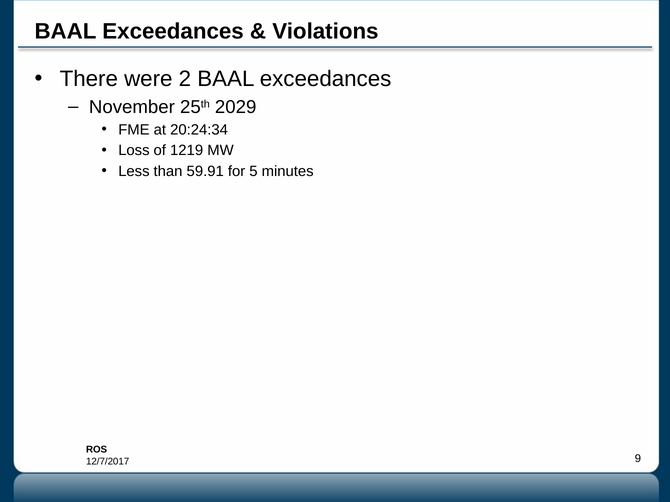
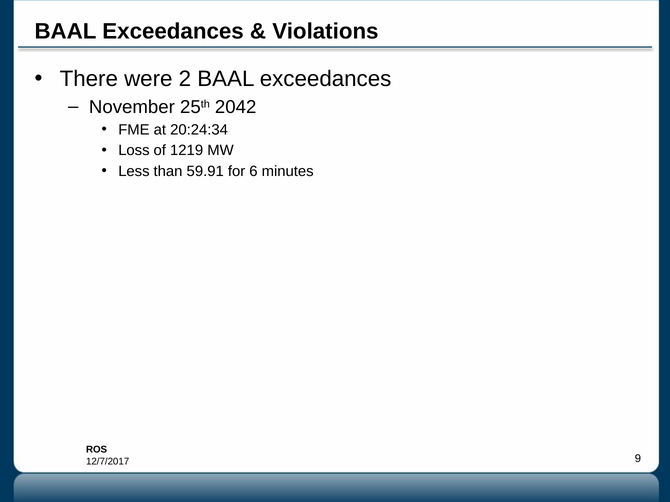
2029: 2029 -> 2042
5: 5 -> 6
